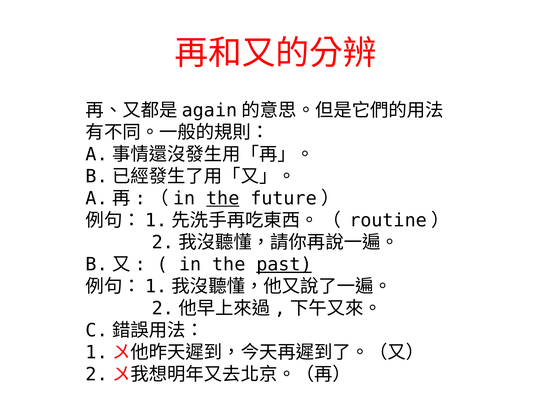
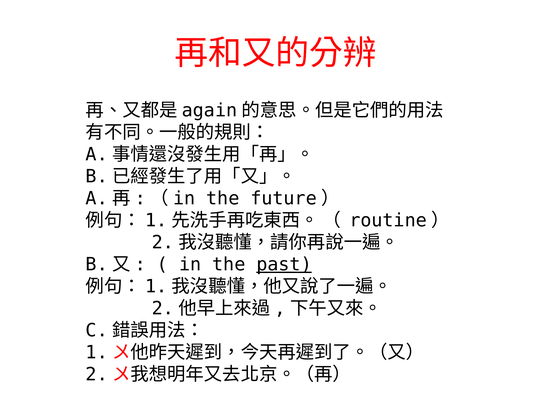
the at (223, 199) underline: present -> none
